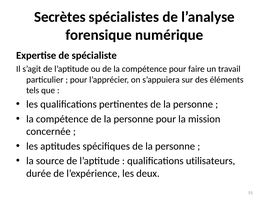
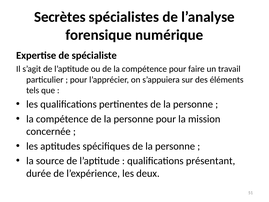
utilisateurs: utilisateurs -> présentant
